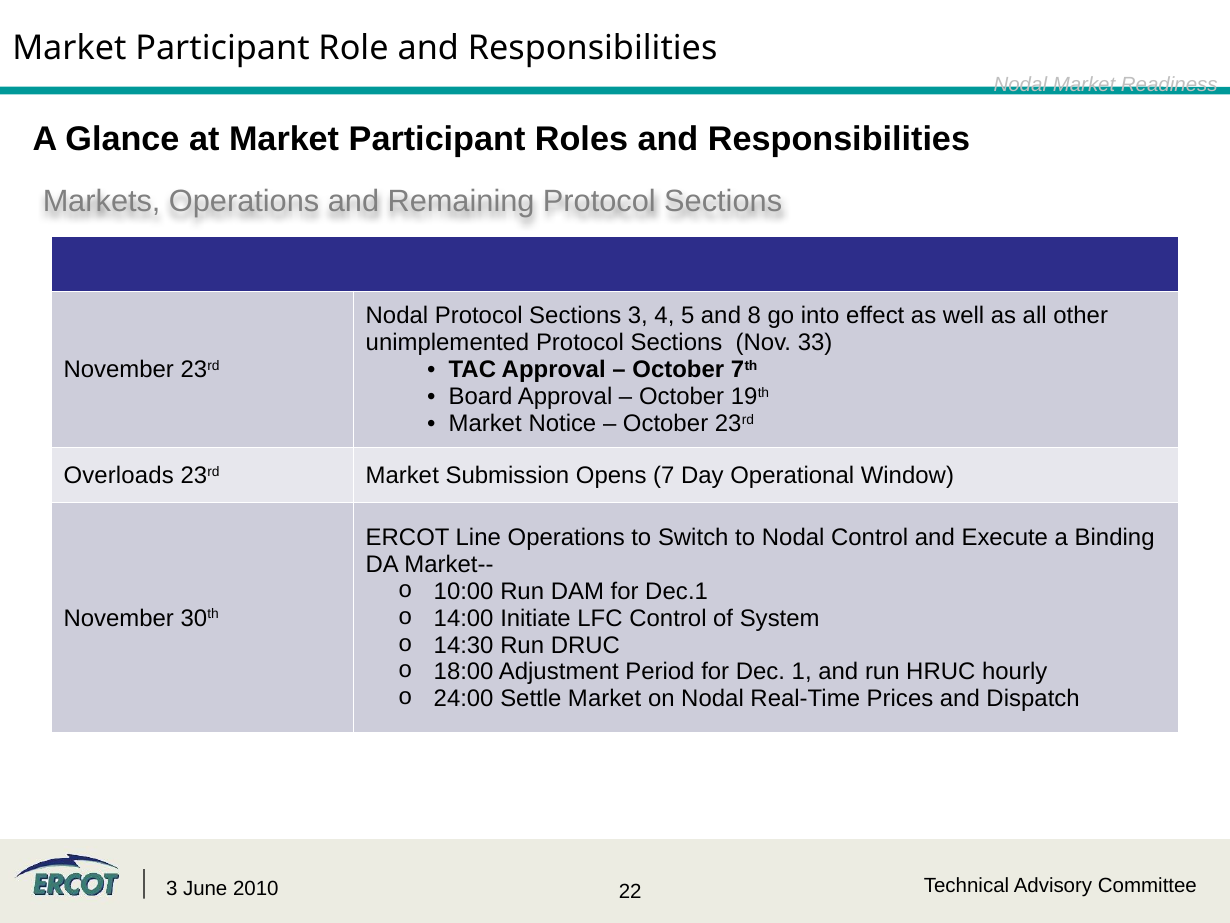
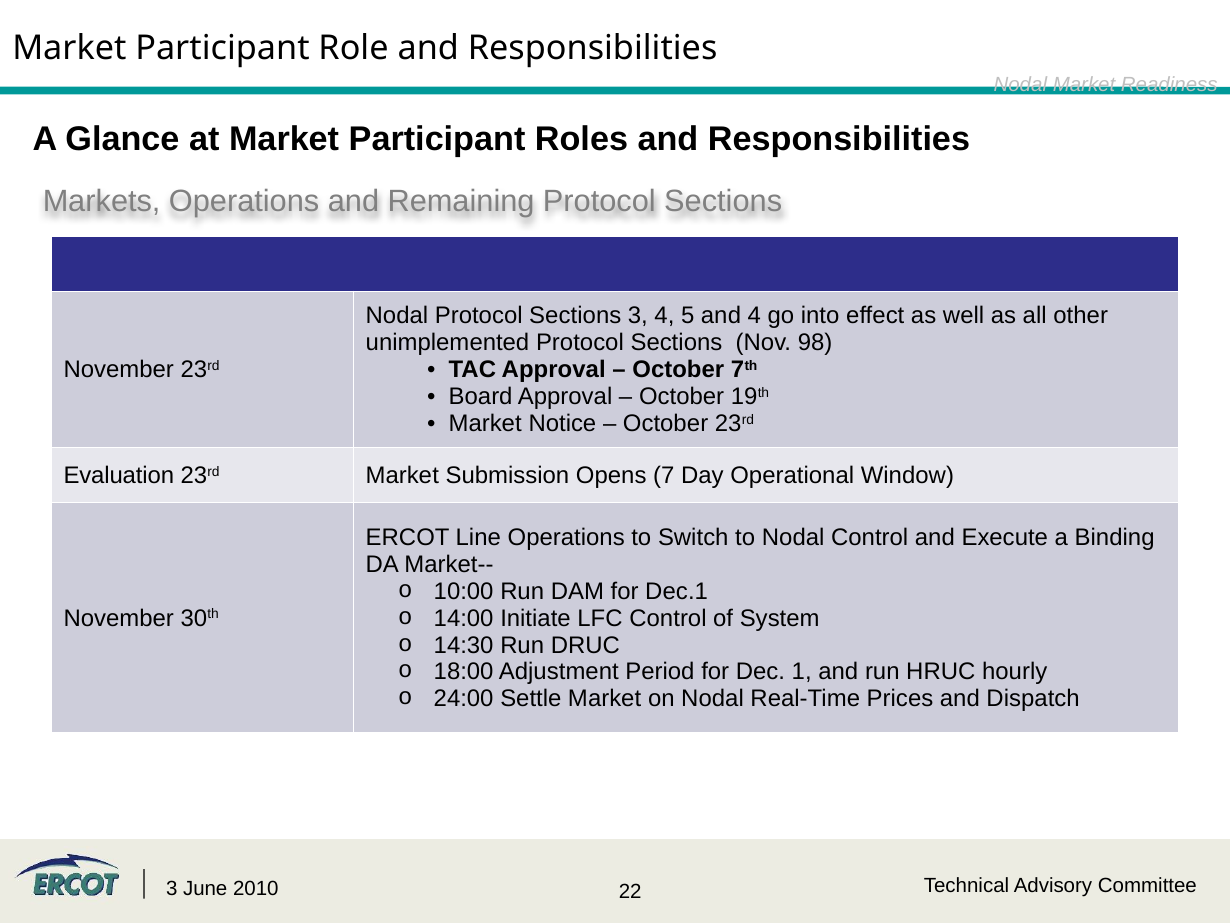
and 8: 8 -> 4
33: 33 -> 98
Overloads: Overloads -> Evaluation
